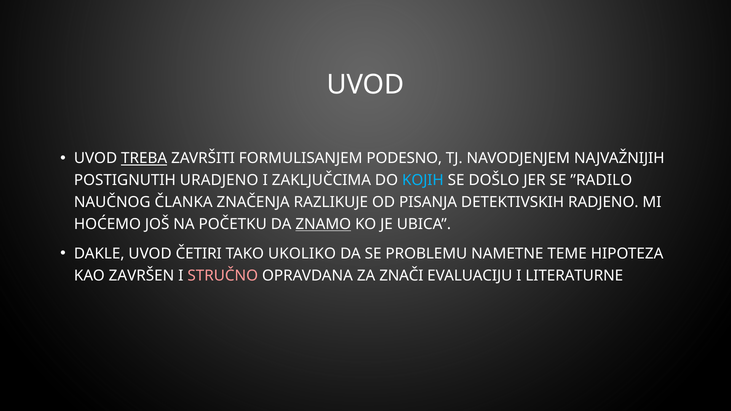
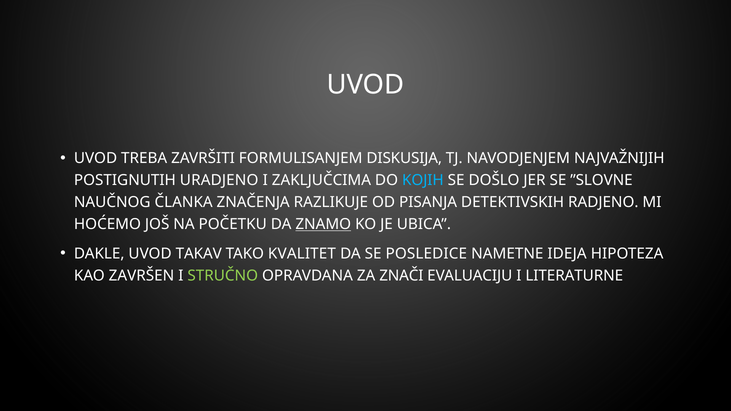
TREBA underline: present -> none
PODESNO: PODESNO -> DISKUSIJA
”RADILO: ”RADILO -> ”SLOVNE
ČETIRI: ČETIRI -> TAKAV
UKOLIKO: UKOLIKO -> KVALITET
PROBLEMU: PROBLEMU -> POSLEDICE
TEME: TEME -> IDEJA
STRUČNO colour: pink -> light green
